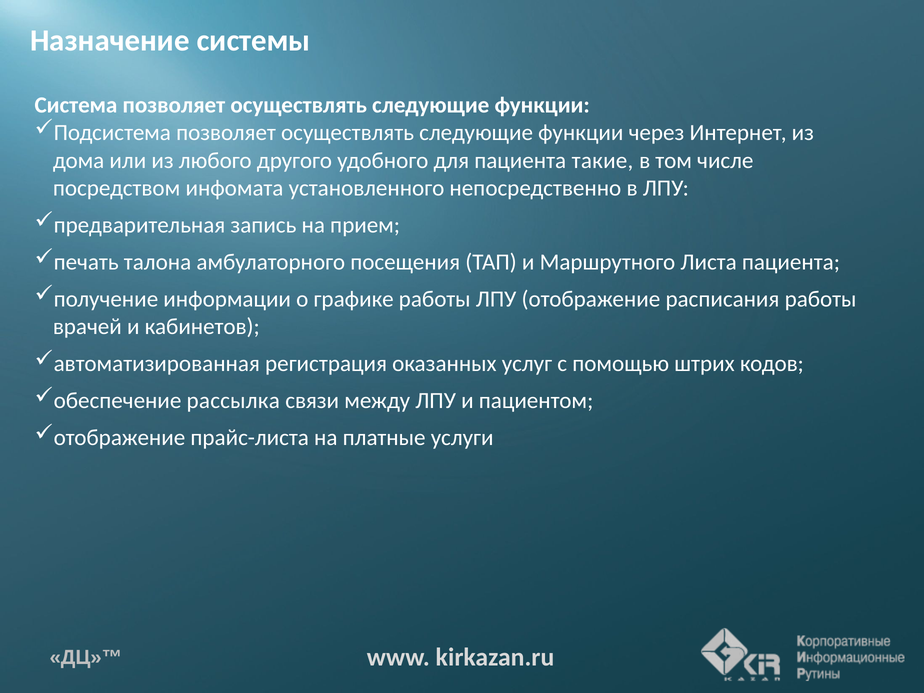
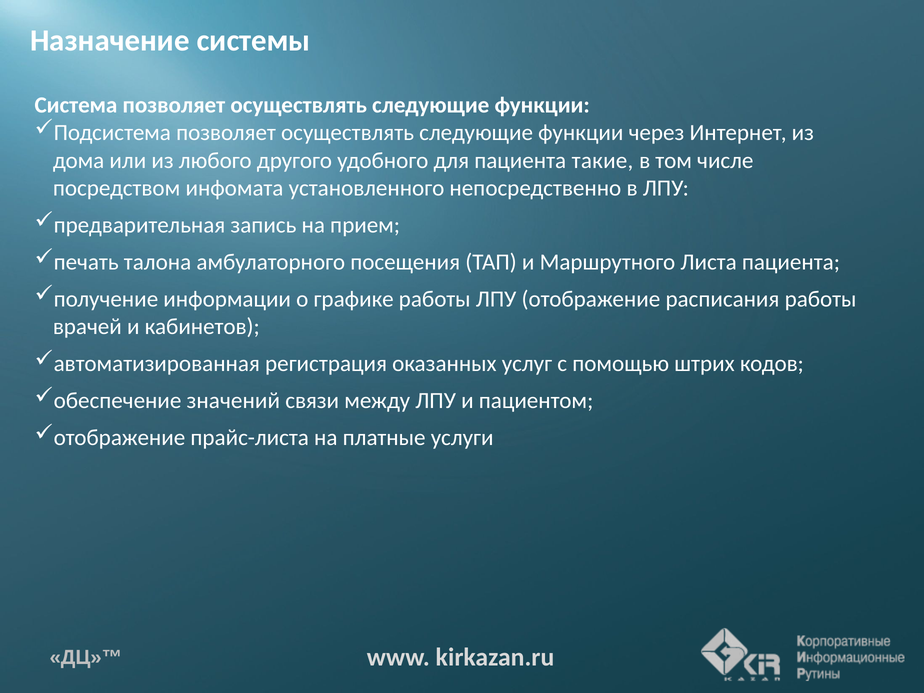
рассылка: рассылка -> значений
